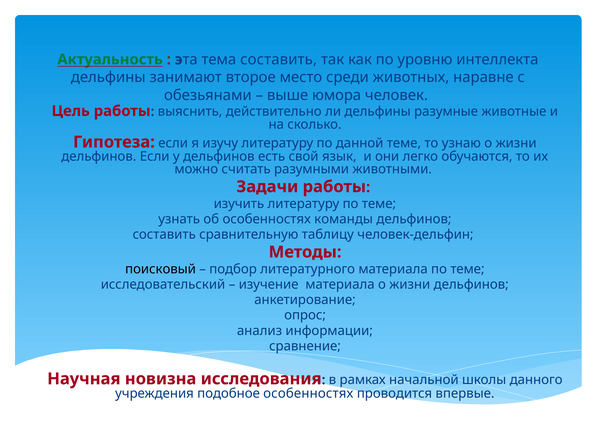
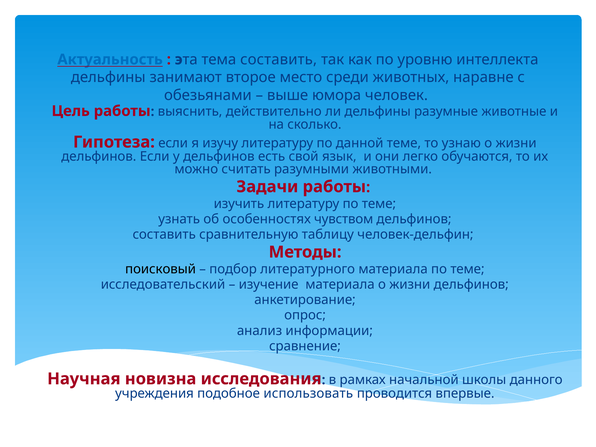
Актуальность colour: green -> blue
команды: команды -> чувством
подобное особенностях: особенностях -> использовать
